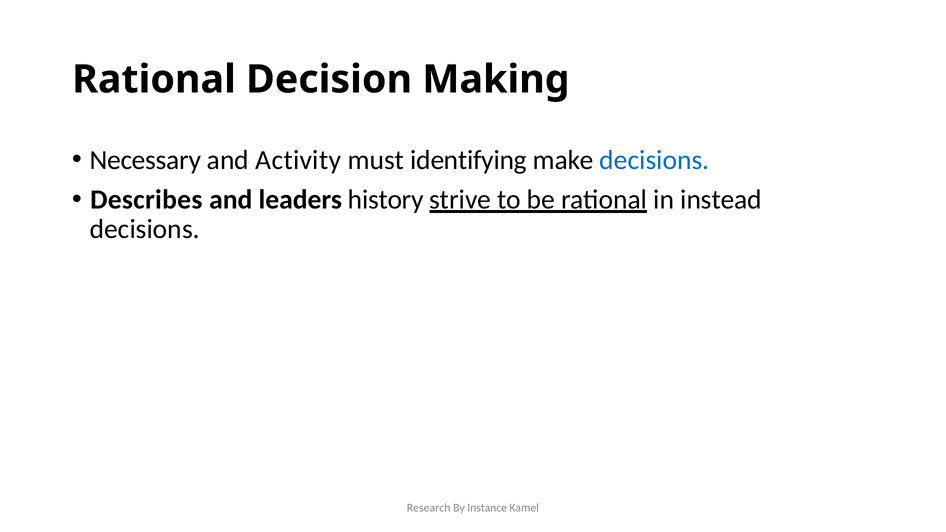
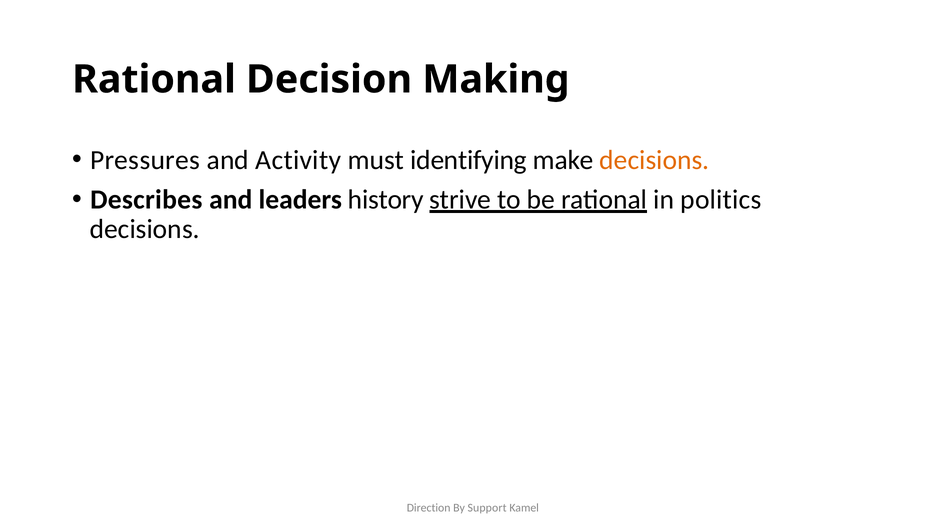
Necessary: Necessary -> Pressures
decisions at (654, 160) colour: blue -> orange
instead: instead -> politics
Research: Research -> Direction
Instance: Instance -> Support
